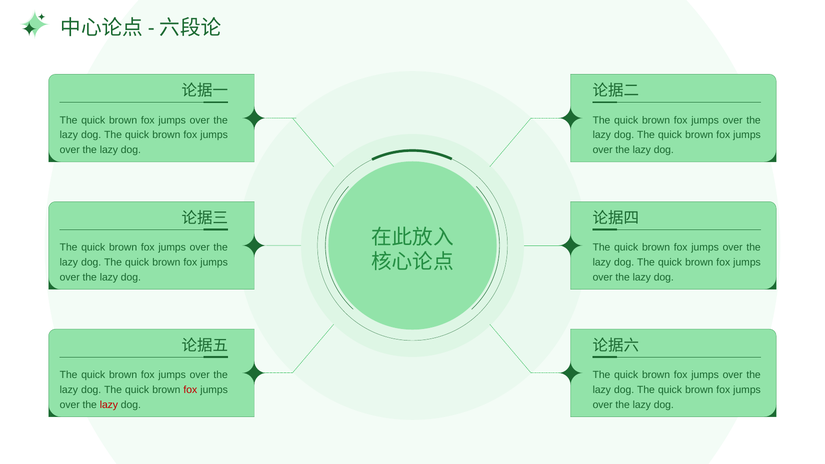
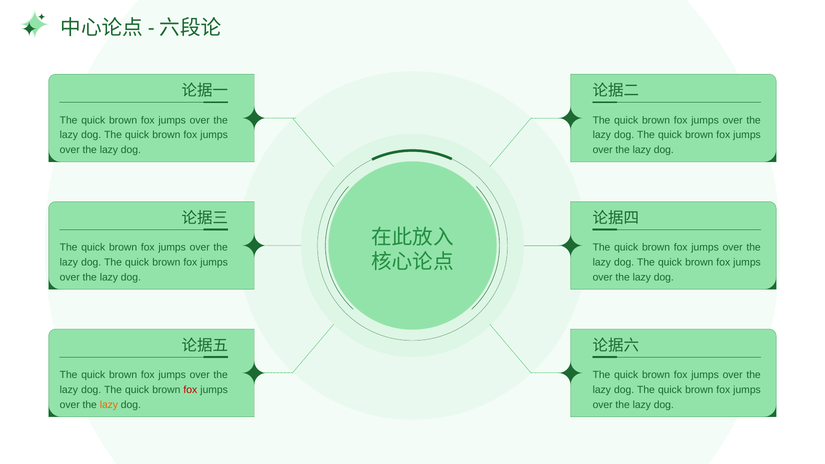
lazy at (109, 405) colour: red -> orange
